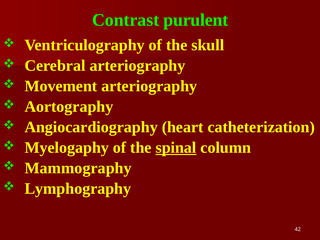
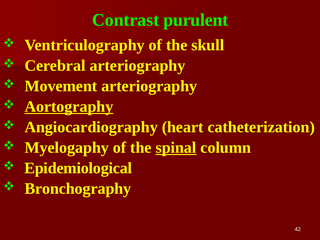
Aortography underline: none -> present
Mammography: Mammography -> Epidemiological
Lymphography: Lymphography -> Bronchography
